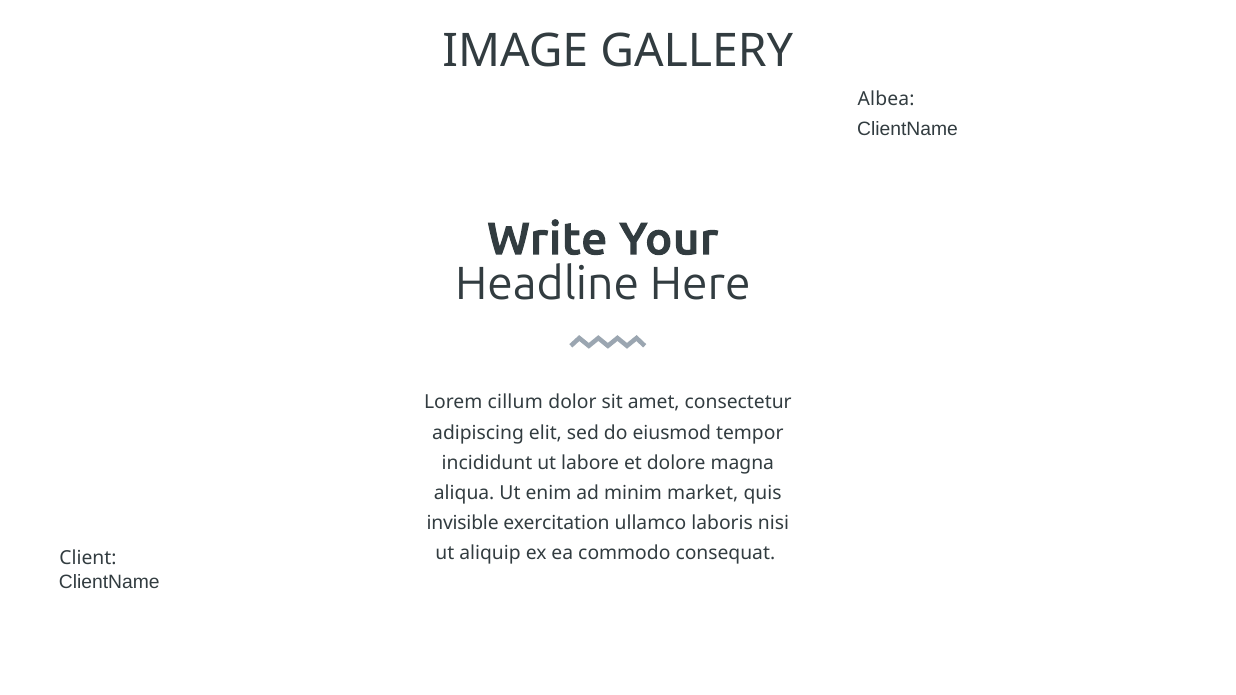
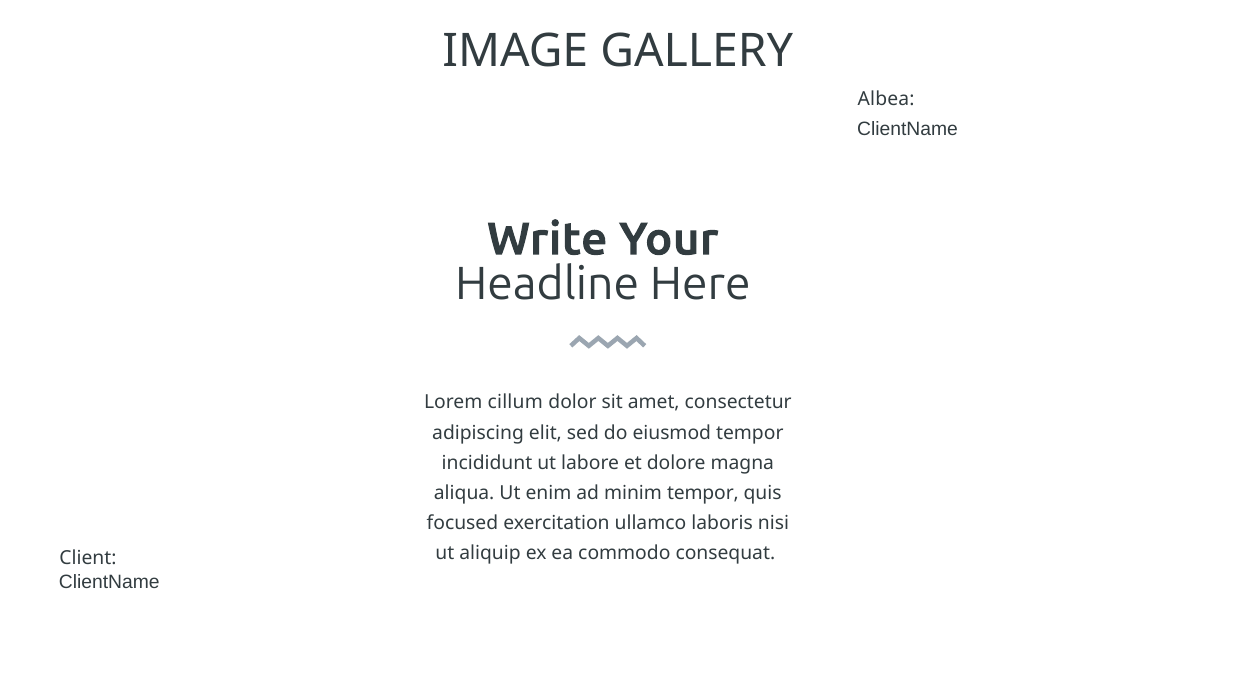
minim market: market -> tempor
invisible: invisible -> focused
